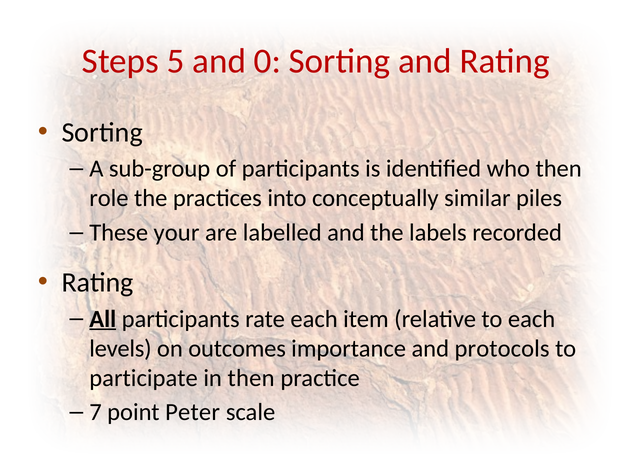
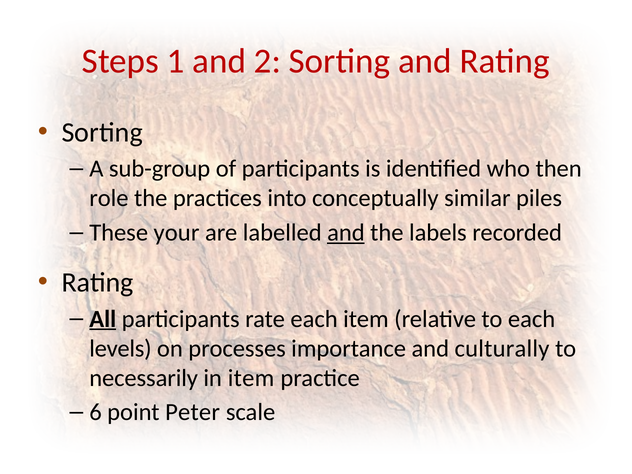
5: 5 -> 1
0: 0 -> 2
and at (346, 233) underline: none -> present
outcomes: outcomes -> processes
protocols: protocols -> culturally
participate: participate -> necessarily
in then: then -> item
7: 7 -> 6
